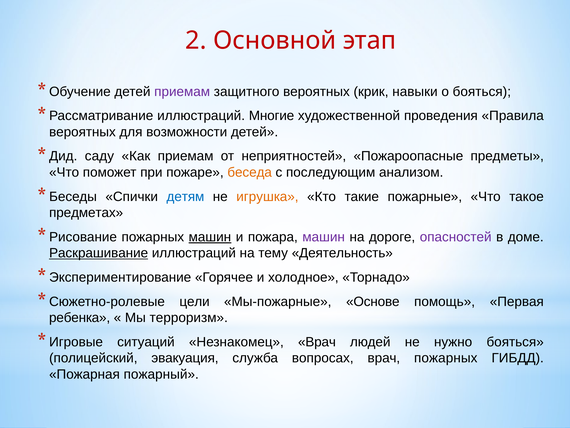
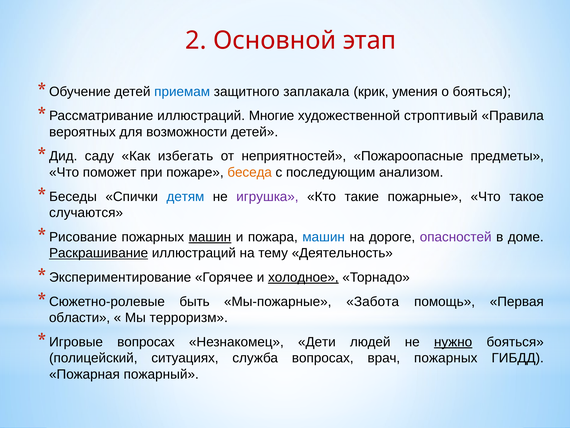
приемам at (182, 91) colour: purple -> blue
защитного вероятных: вероятных -> заплакала
навыки: навыки -> умения
проведения: проведения -> строптивый
Как приемам: приемам -> избегать
игрушка colour: orange -> purple
предметах: предметах -> случаются
машин at (324, 237) colour: purple -> blue
холодное underline: none -> present
цели: цели -> быть
Основе: Основе -> Забота
ребенка: ребенка -> области
ситуаций at (146, 342): ситуаций -> вопросах
Незнакомец Врач: Врач -> Дети
нужно underline: none -> present
эвакуация: эвакуация -> ситуациях
